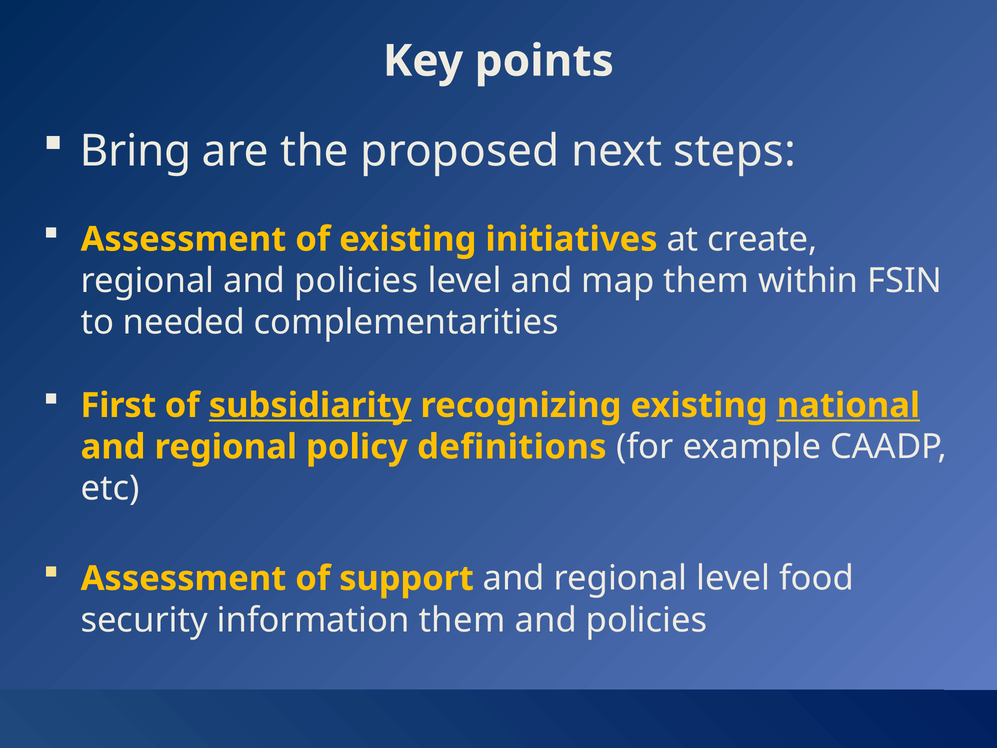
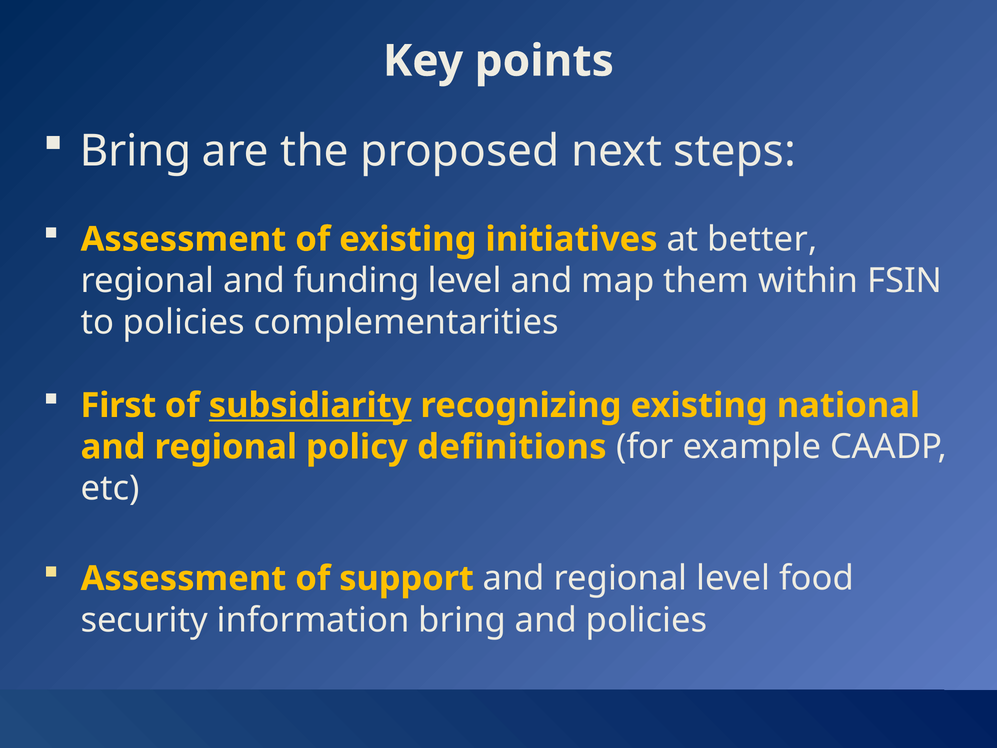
create: create -> better
regional and policies: policies -> funding
to needed: needed -> policies
national underline: present -> none
information them: them -> bring
